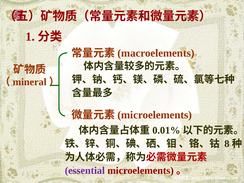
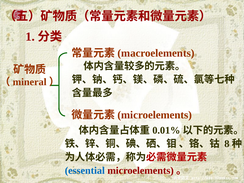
essential colour: purple -> blue
